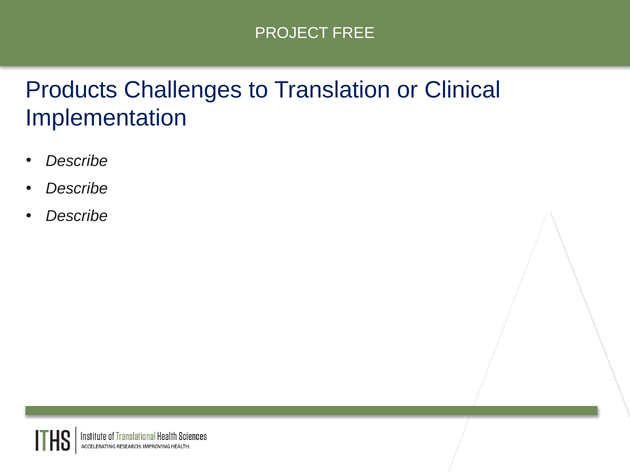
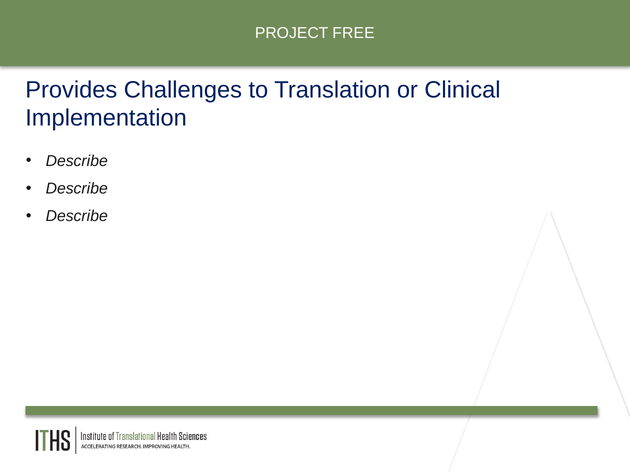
Products: Products -> Provides
